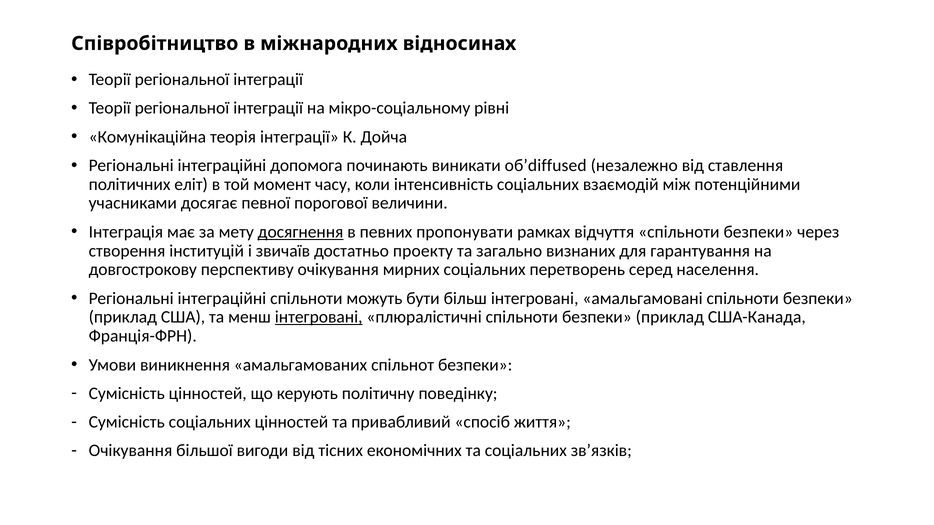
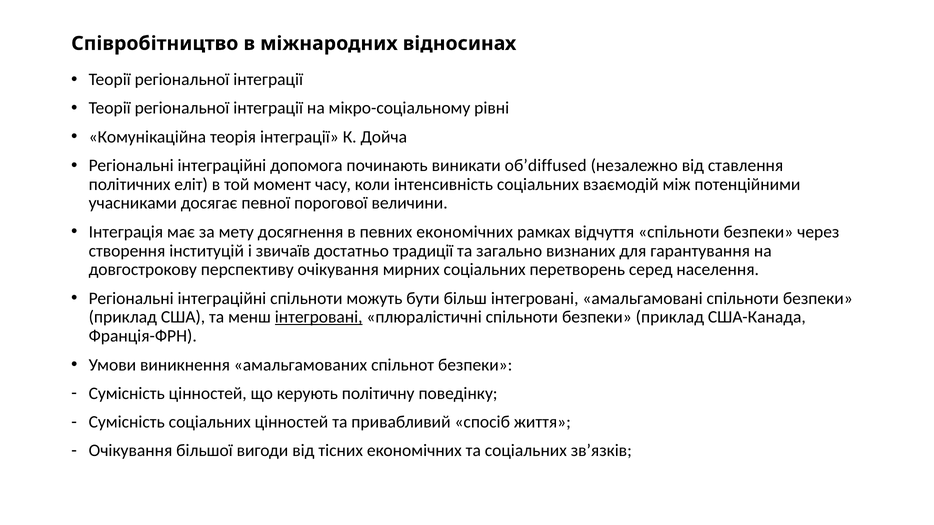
досягнення underline: present -> none
певних пропонувати: пропонувати -> економічних
проекту: проекту -> традиції
